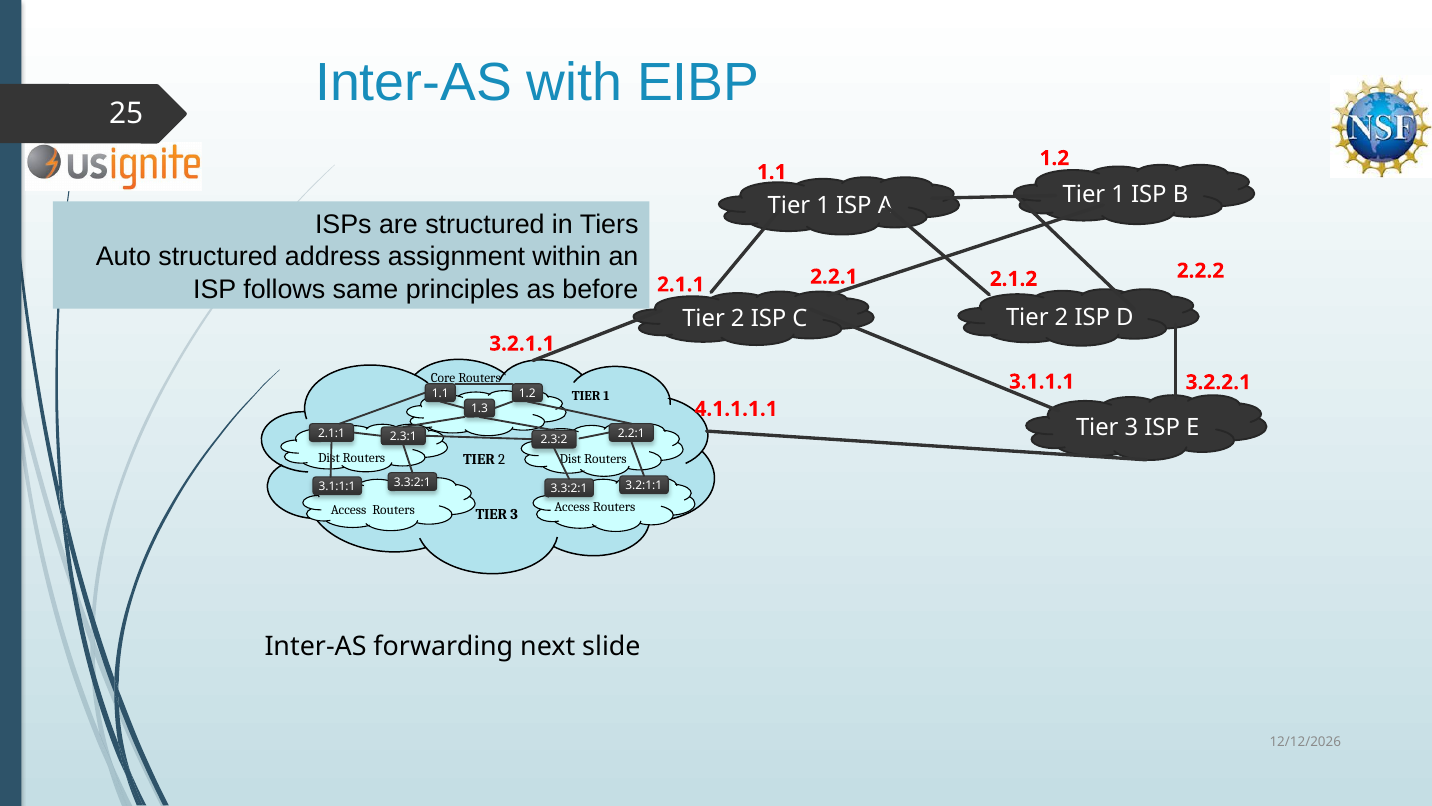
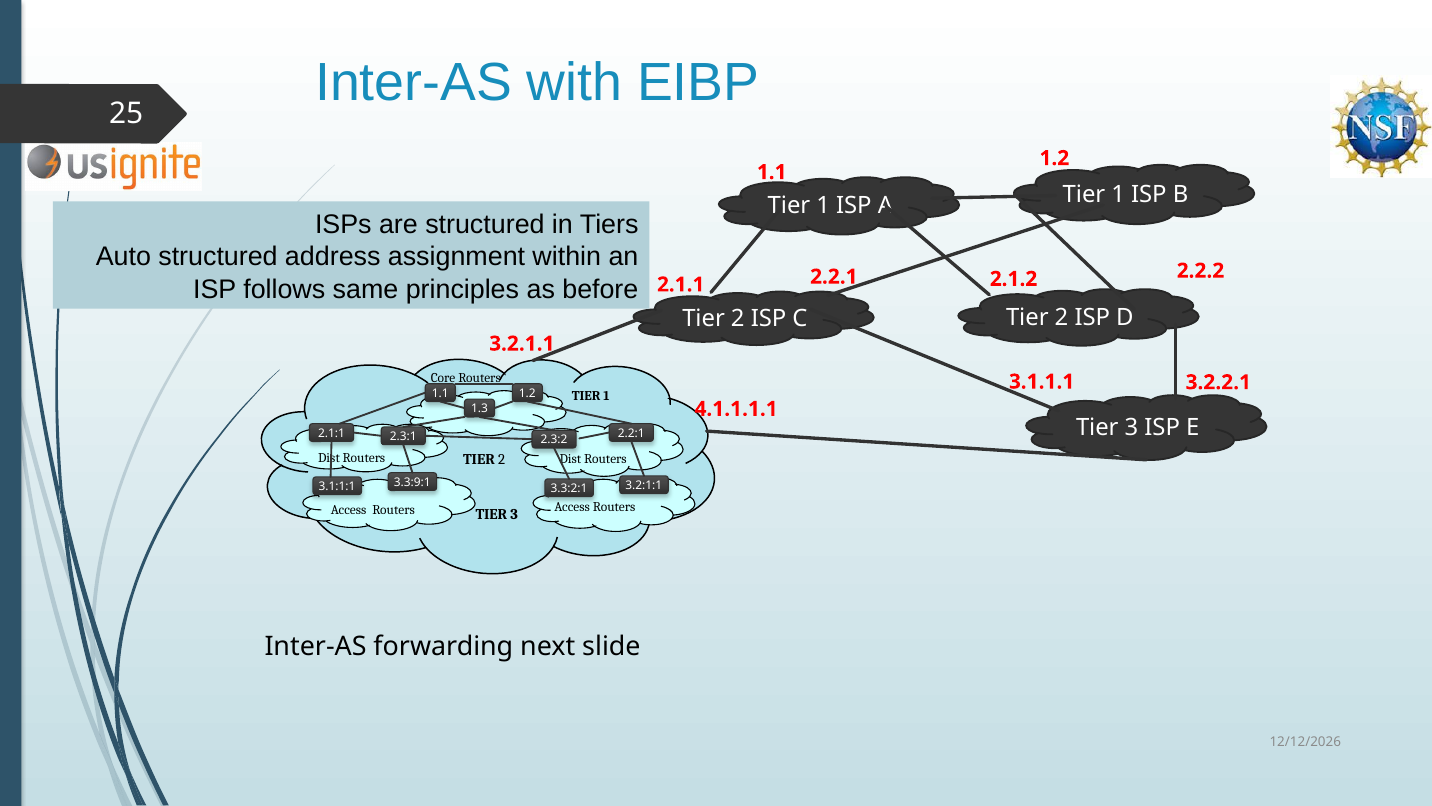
3.1:1:1 3.3:2:1: 3.3:2:1 -> 3.3:9:1
